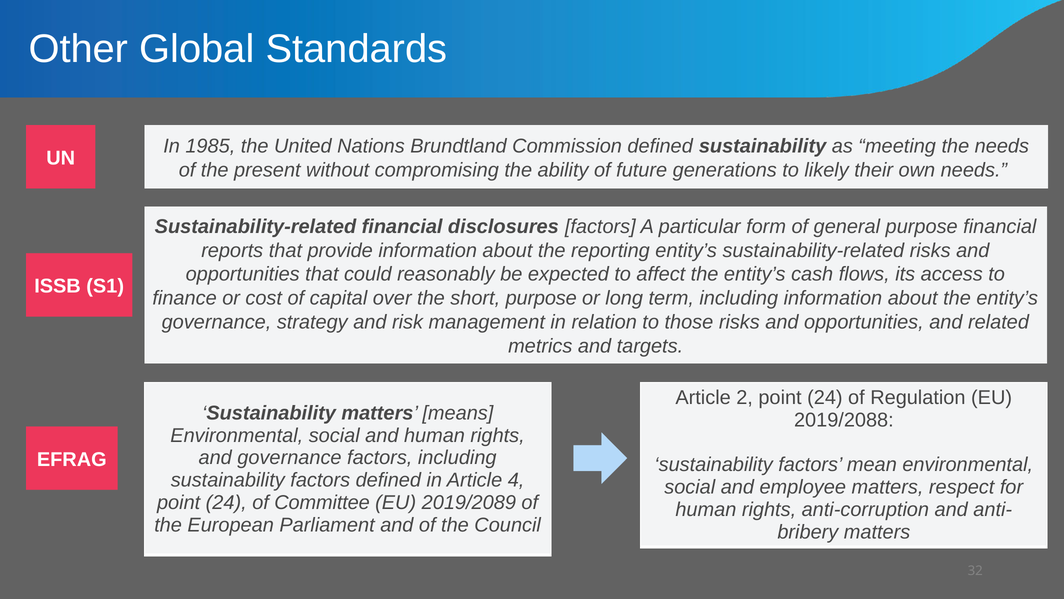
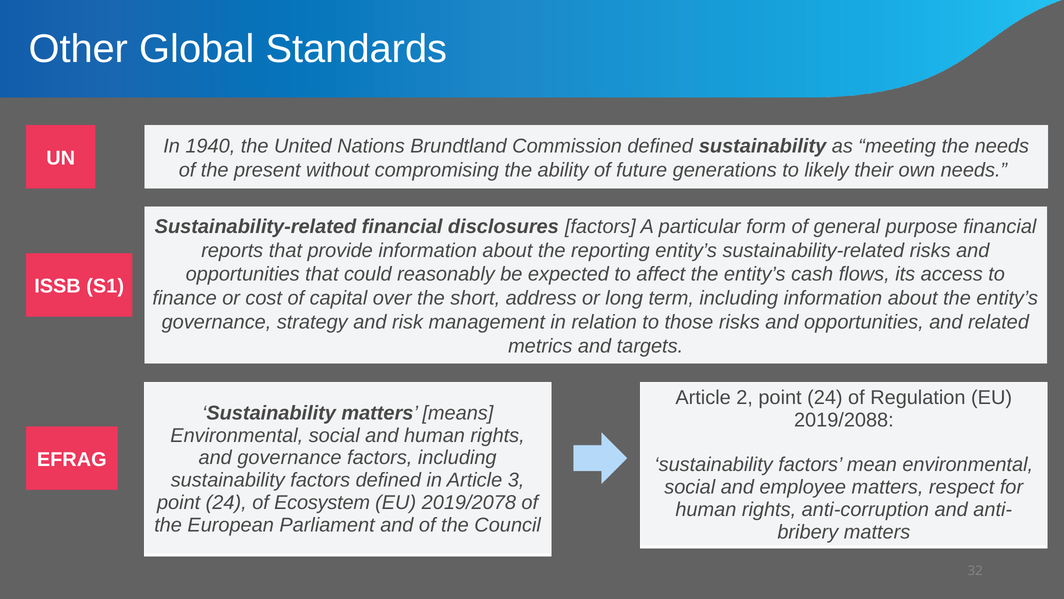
1985: 1985 -> 1940
short purpose: purpose -> address
4: 4 -> 3
Committee: Committee -> Ecosystem
2019/2089: 2019/2089 -> 2019/2078
